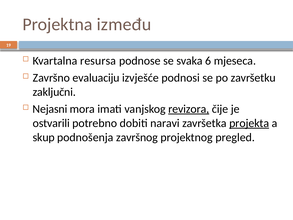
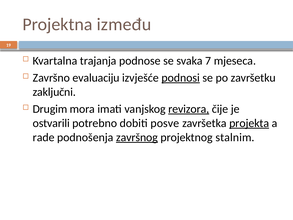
resursa: resursa -> trajanja
6: 6 -> 7
podnosi underline: none -> present
Nejasni: Nejasni -> Drugim
naravi: naravi -> posve
skup: skup -> rade
završnog underline: none -> present
pregled: pregled -> stalnim
